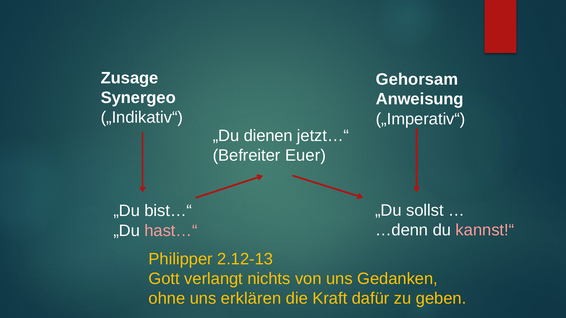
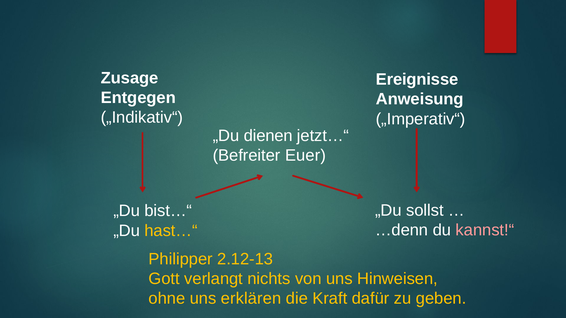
Gehorsam: Gehorsam -> Ereignisse
Synergeo: Synergeo -> Entgegen
hast…“ colour: pink -> yellow
Gedanken: Gedanken -> Hinweisen
